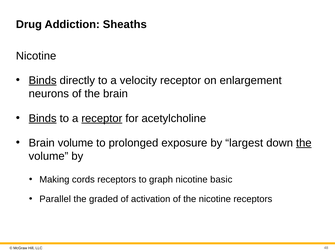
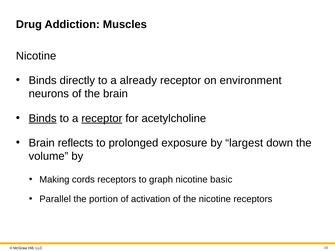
Sheaths: Sheaths -> Muscles
Binds at (43, 80) underline: present -> none
velocity: velocity -> already
enlargement: enlargement -> environment
Brain volume: volume -> reflects
the at (304, 143) underline: present -> none
graded: graded -> portion
